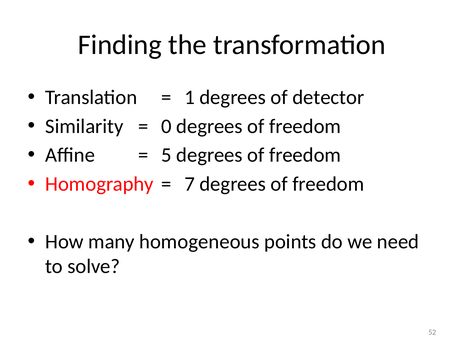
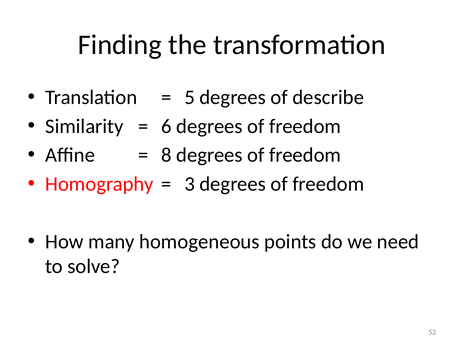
1: 1 -> 5
detector: detector -> describe
0: 0 -> 6
5: 5 -> 8
7: 7 -> 3
